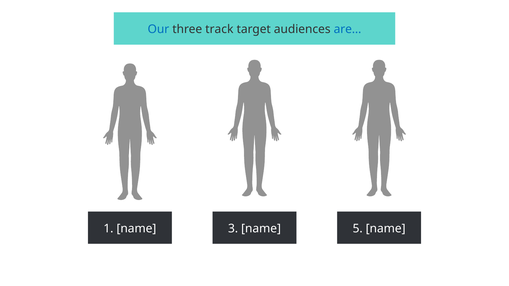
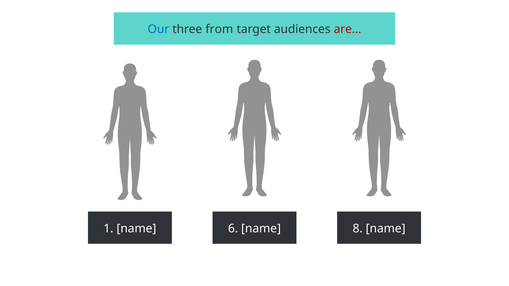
track: track -> from
are… colour: blue -> red
3: 3 -> 6
5: 5 -> 8
